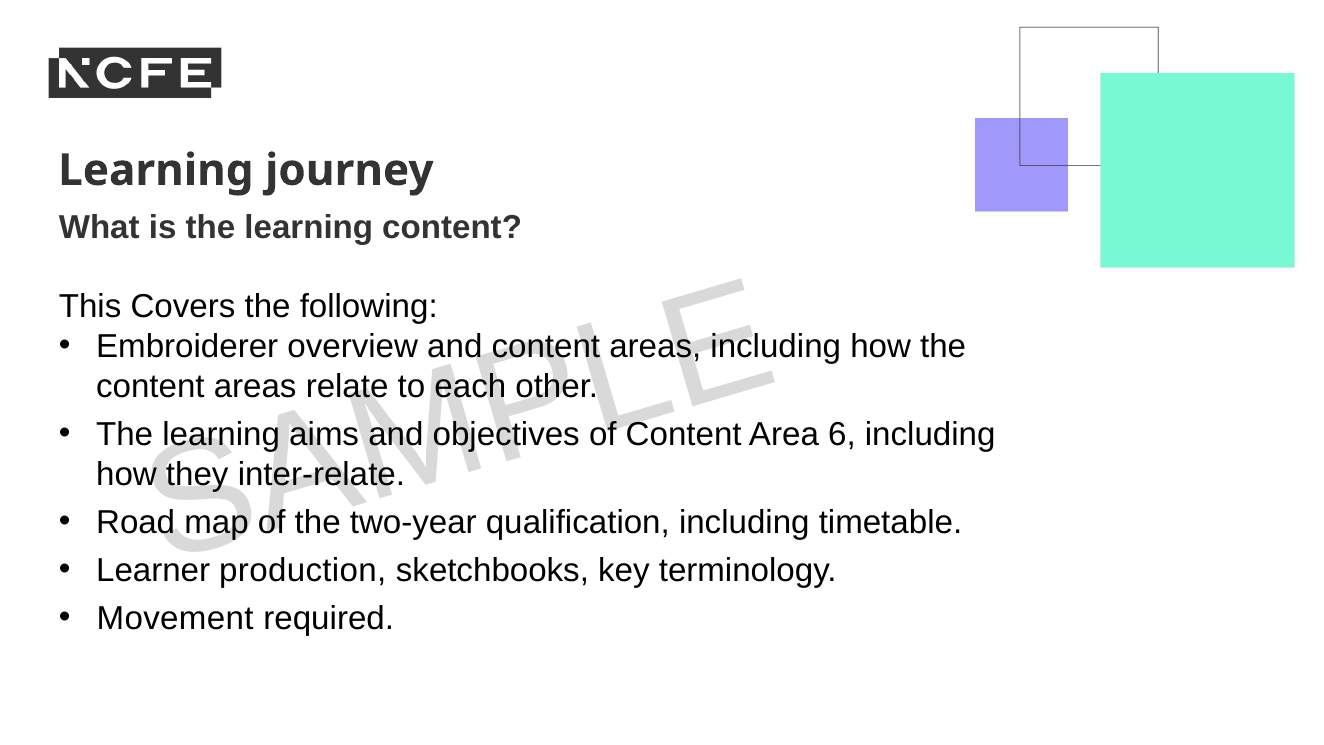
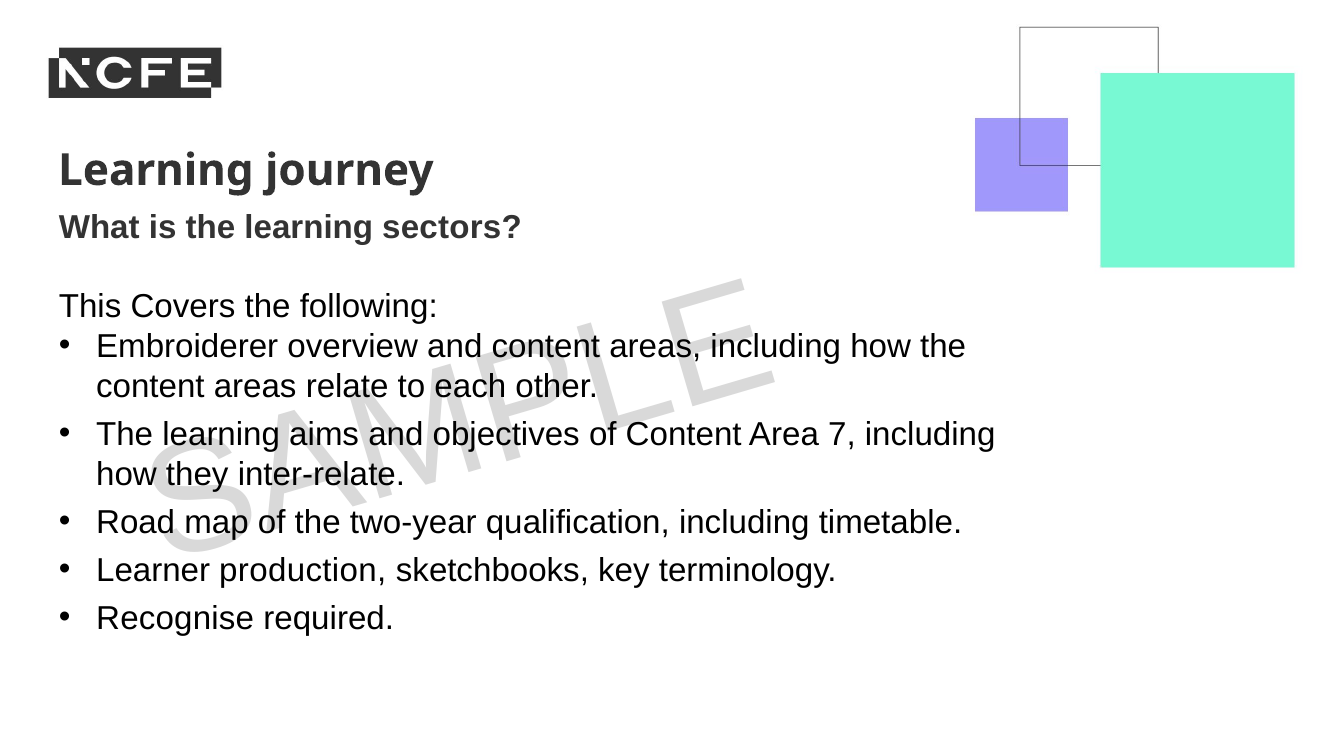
learning content: content -> sectors
6: 6 -> 7
Movement: Movement -> Recognise
